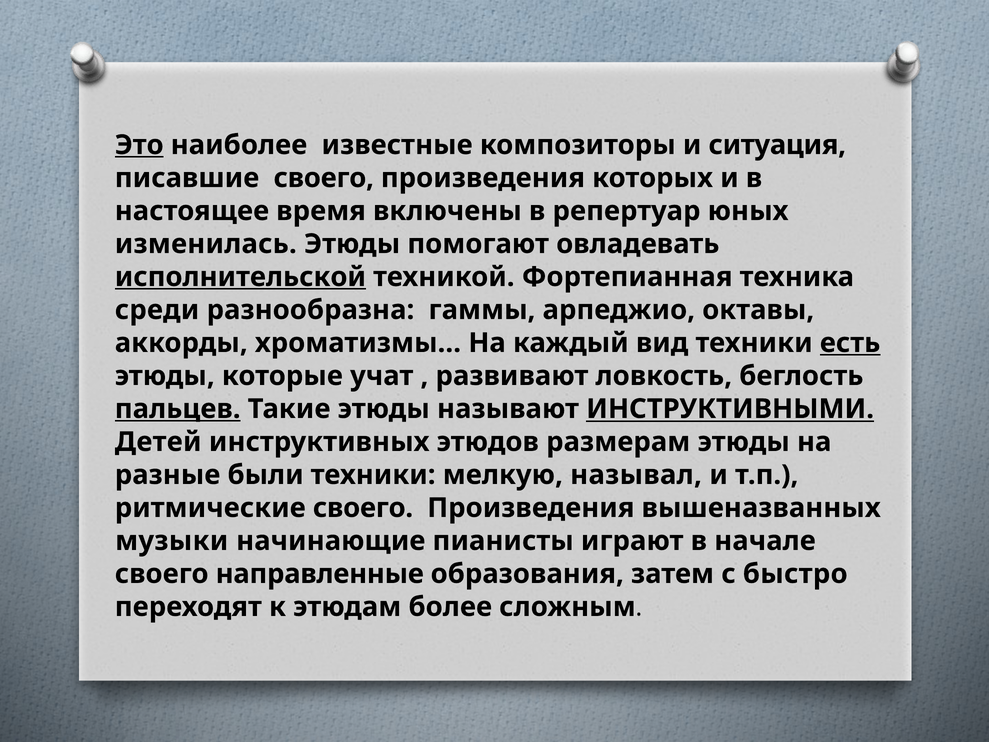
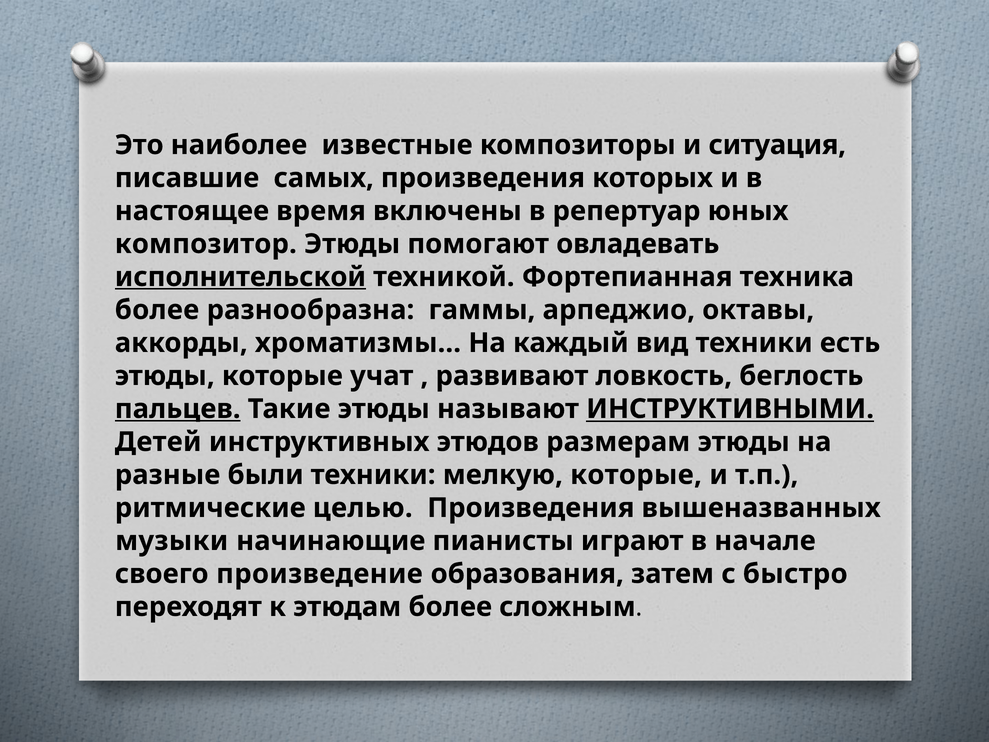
Это underline: present -> none
писавшие своего: своего -> самых
изменилась: изменилась -> композитор
среди at (157, 310): среди -> более
есть underline: present -> none
мелкую называл: называл -> которые
ритмические своего: своего -> целью
направленные: направленные -> произведение
